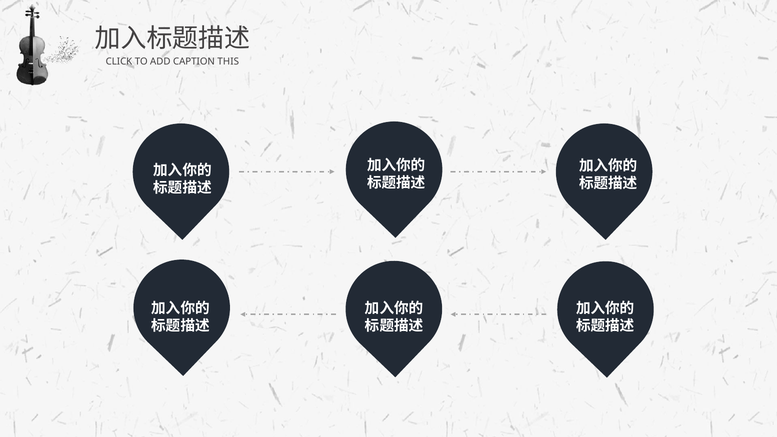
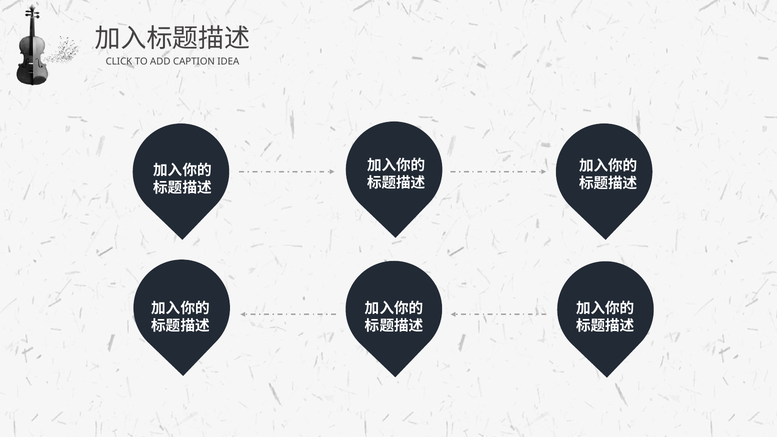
THIS: THIS -> IDEA
